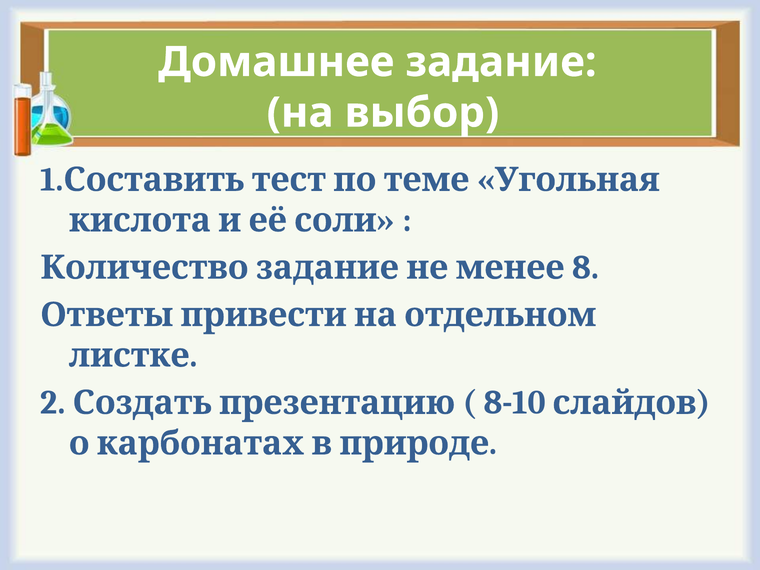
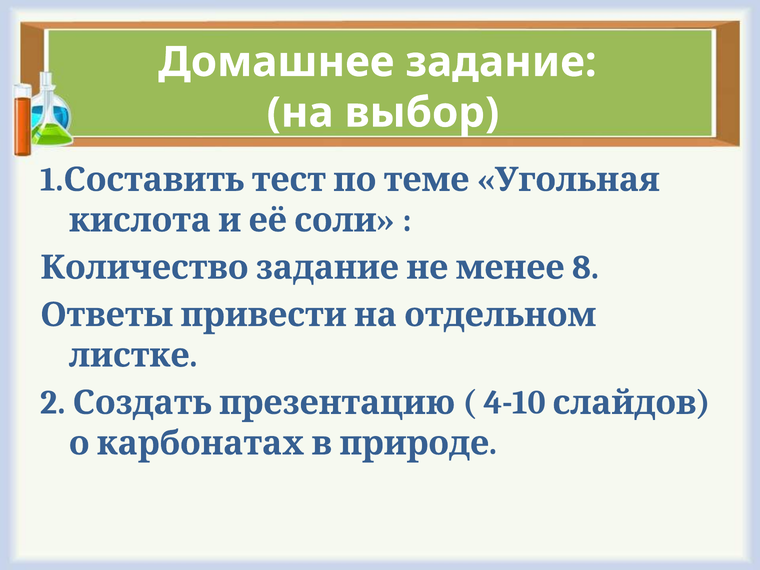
8-10: 8-10 -> 4-10
